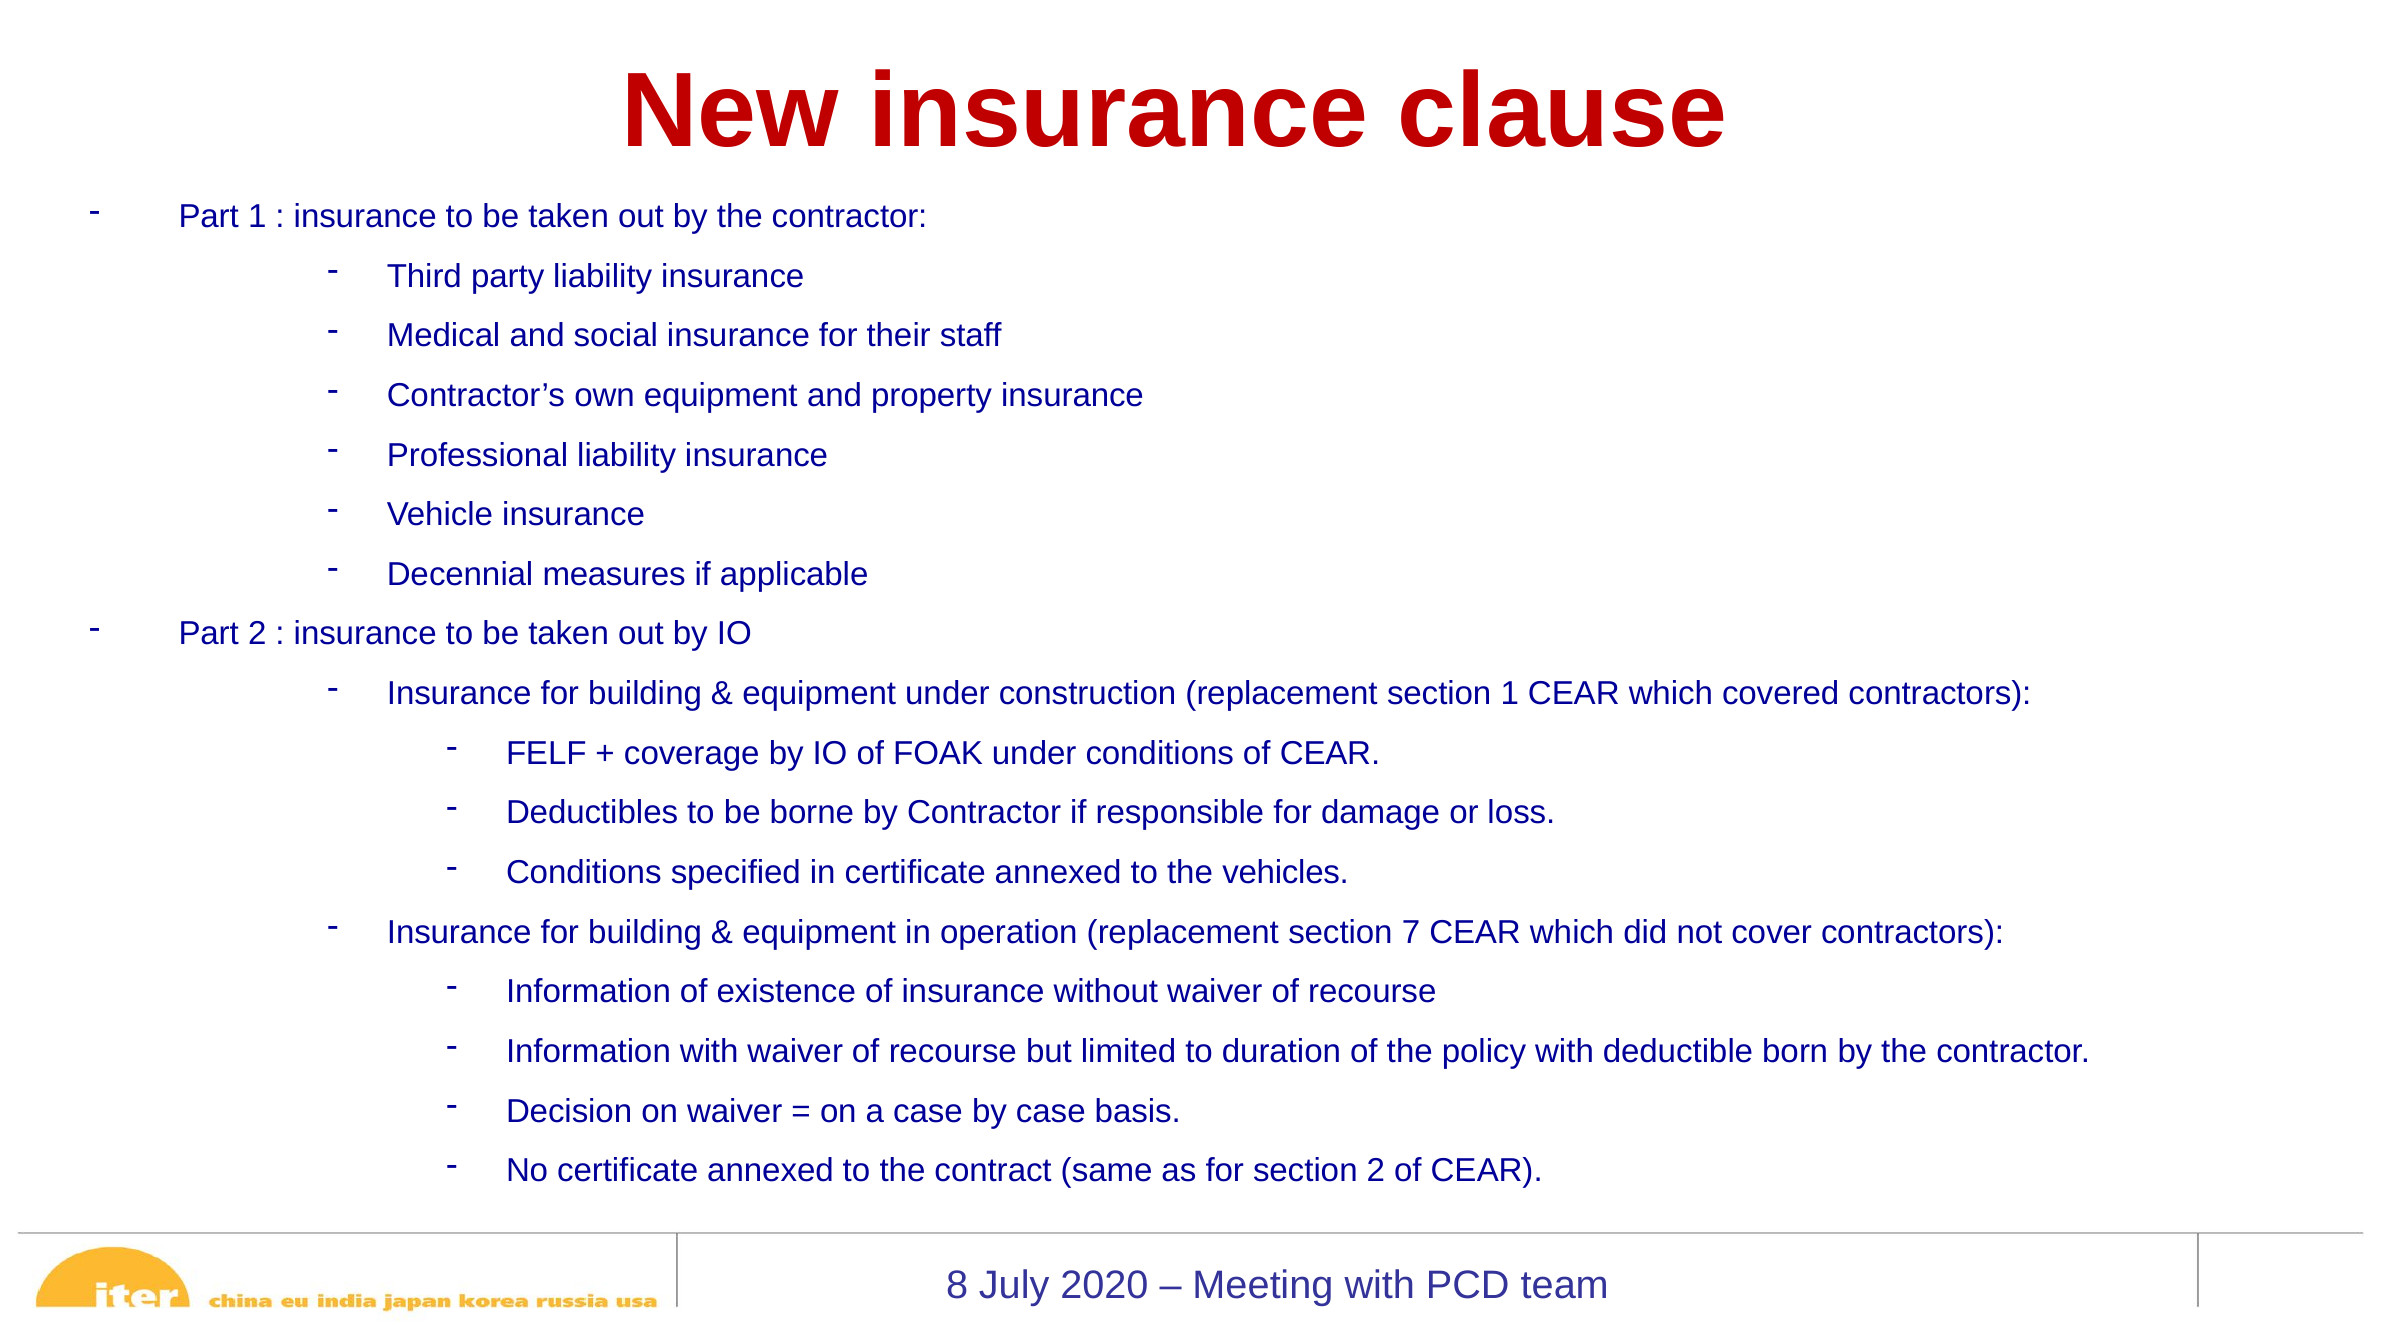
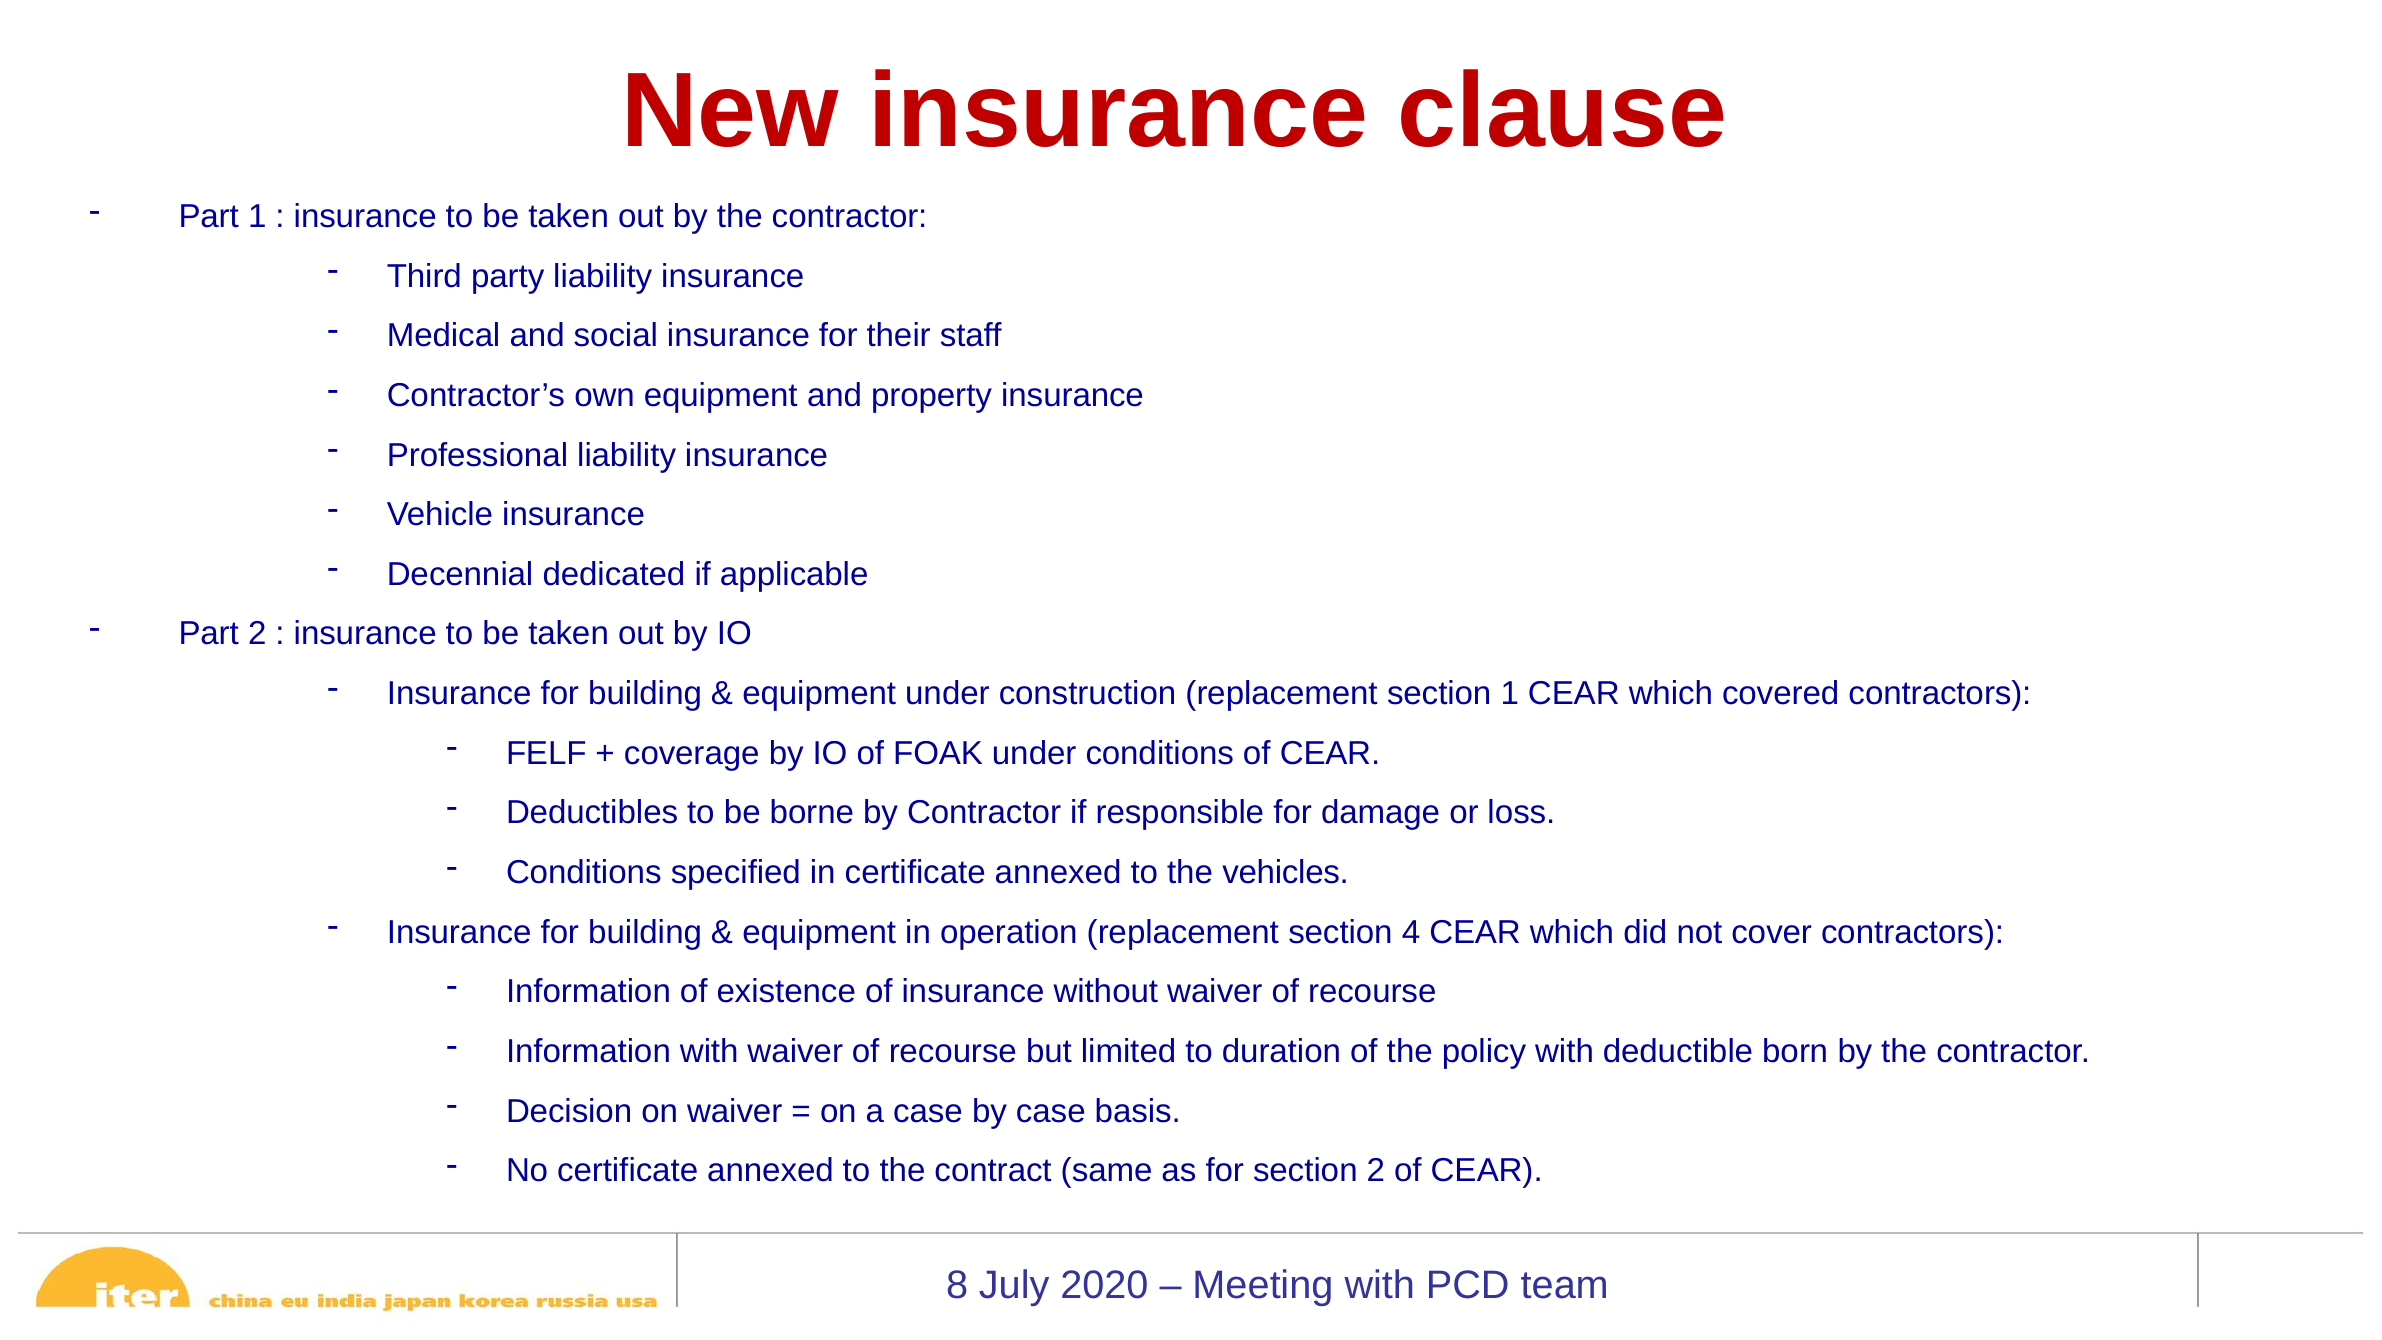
measures: measures -> dedicated
7: 7 -> 4
